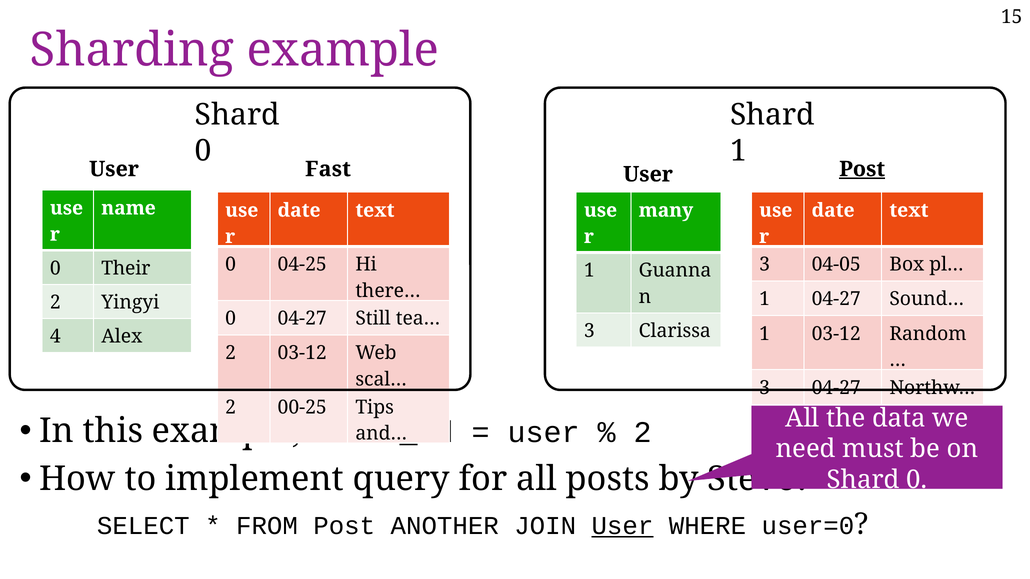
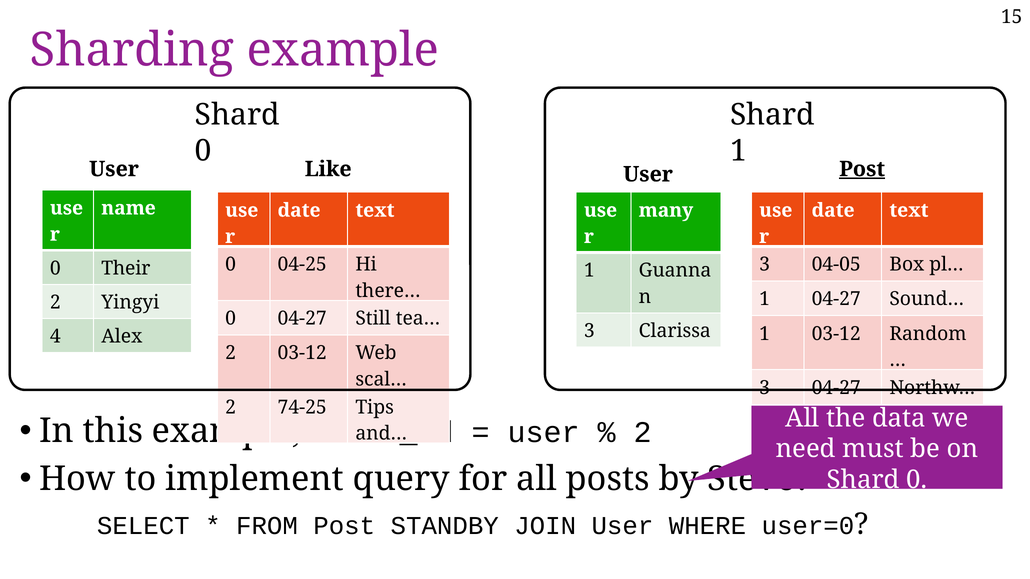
Fast: Fast -> Like
00-25: 00-25 -> 74-25
ANOTHER: ANOTHER -> STANDBY
User at (622, 526) underline: present -> none
